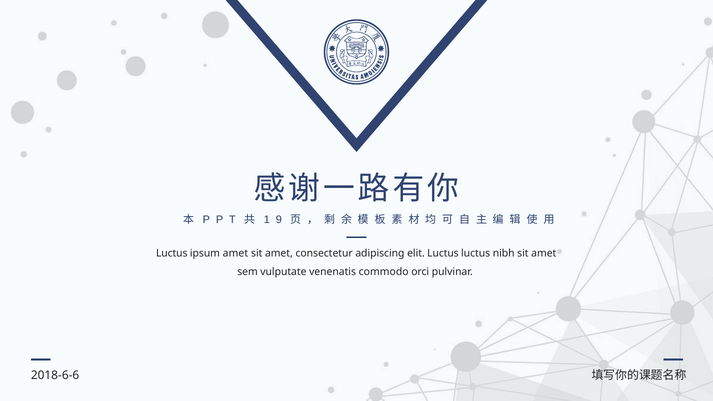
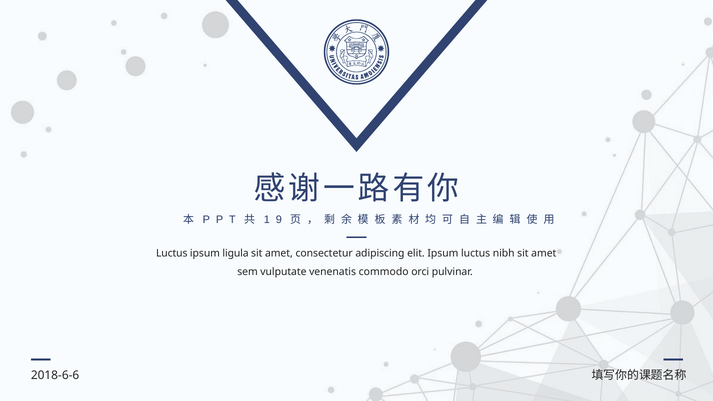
ipsum amet: amet -> ligula
elit Luctus: Luctus -> Ipsum
